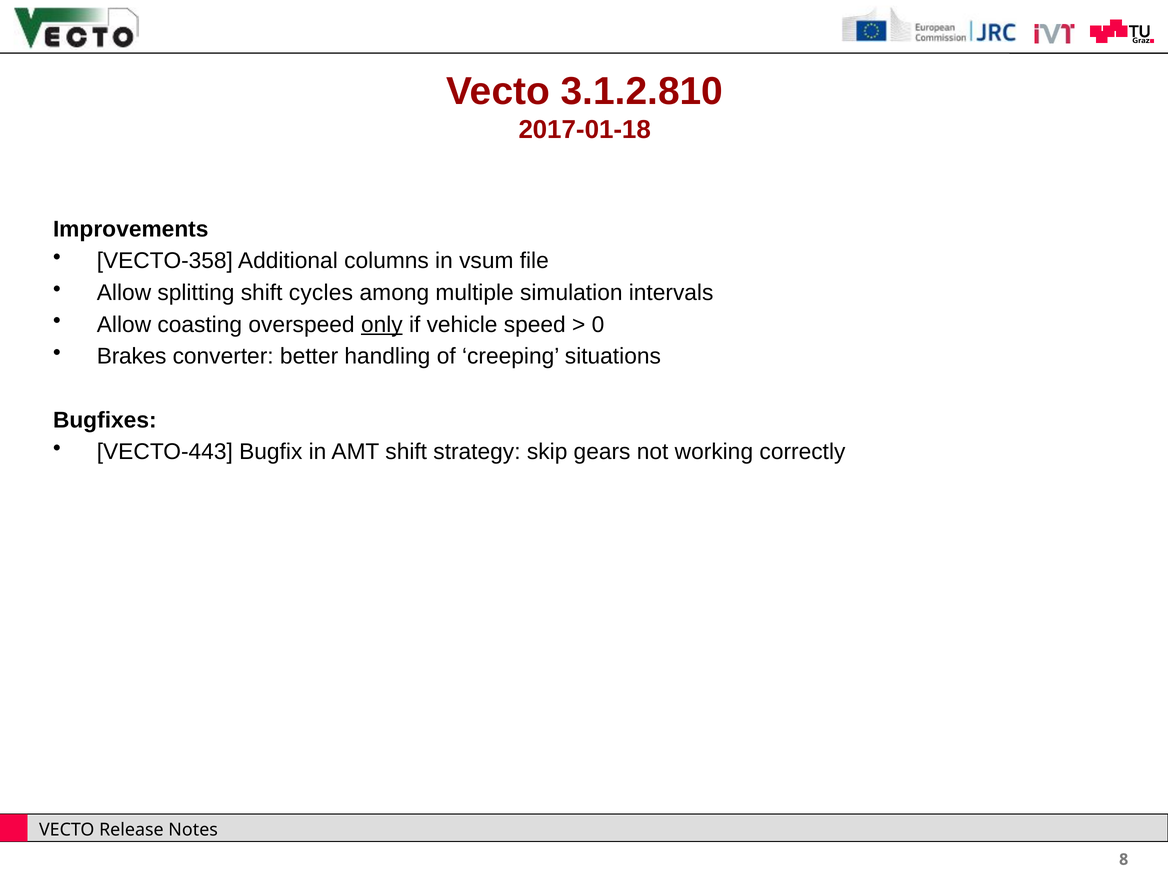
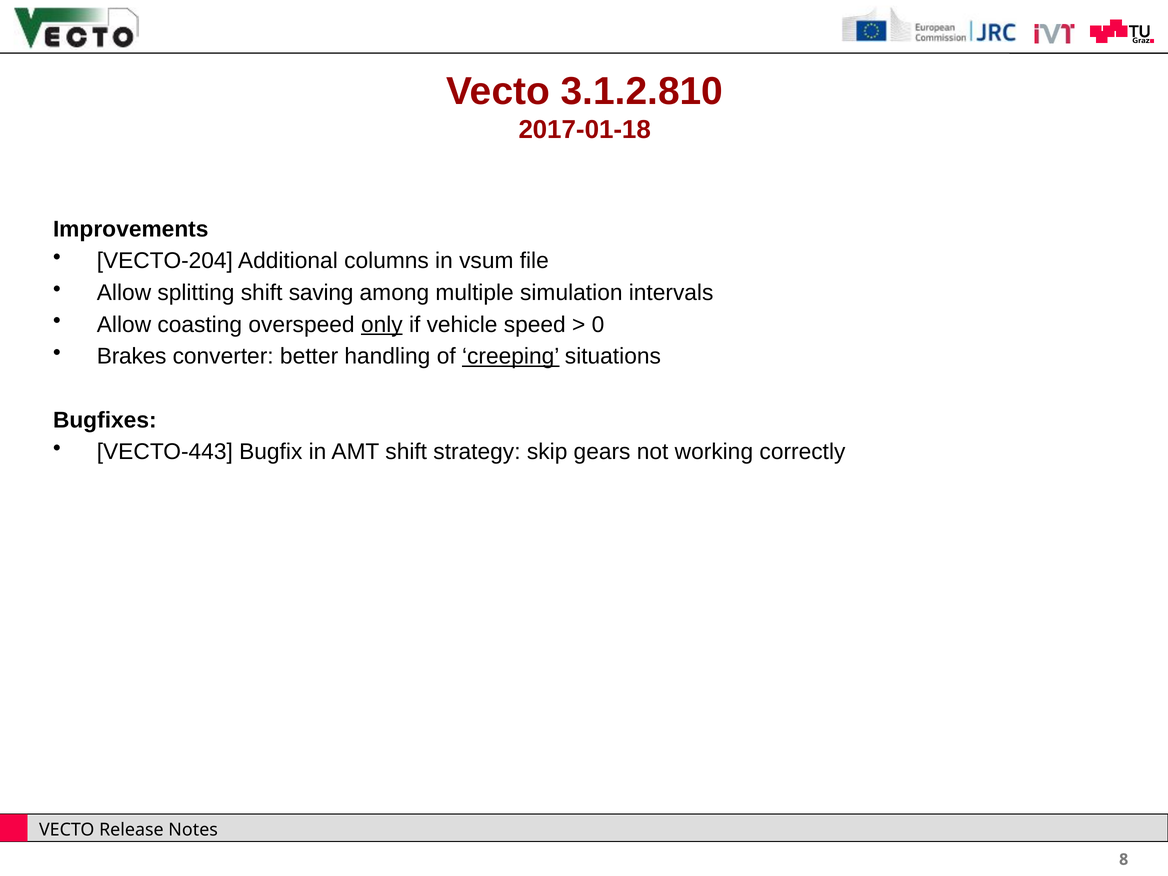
VECTO-358: VECTO-358 -> VECTO-204
cycles: cycles -> saving
creeping underline: none -> present
